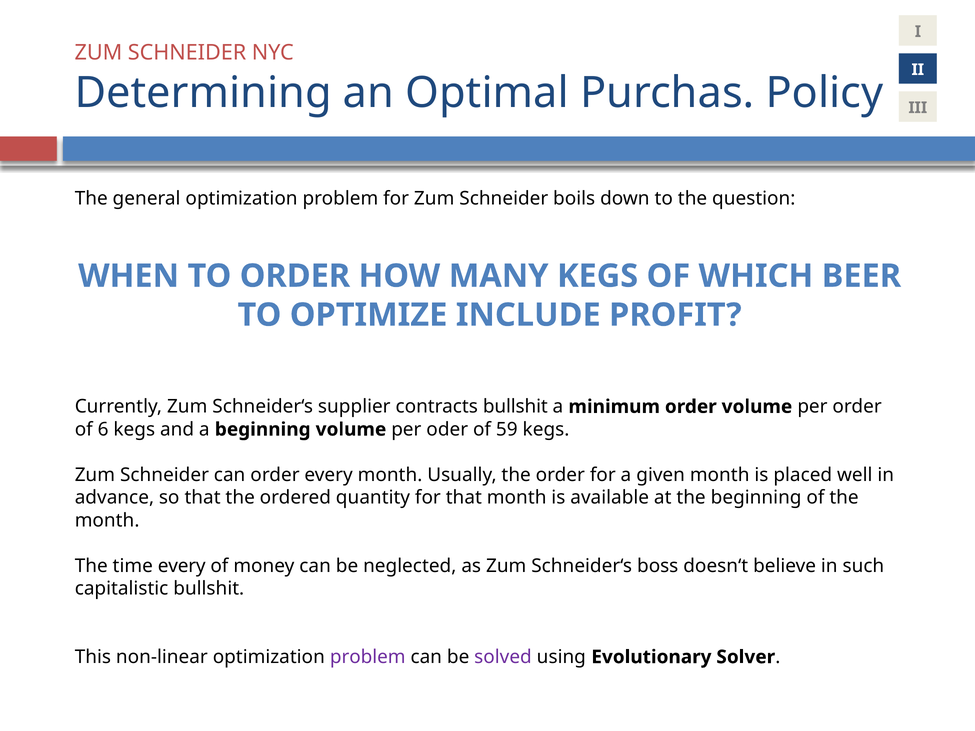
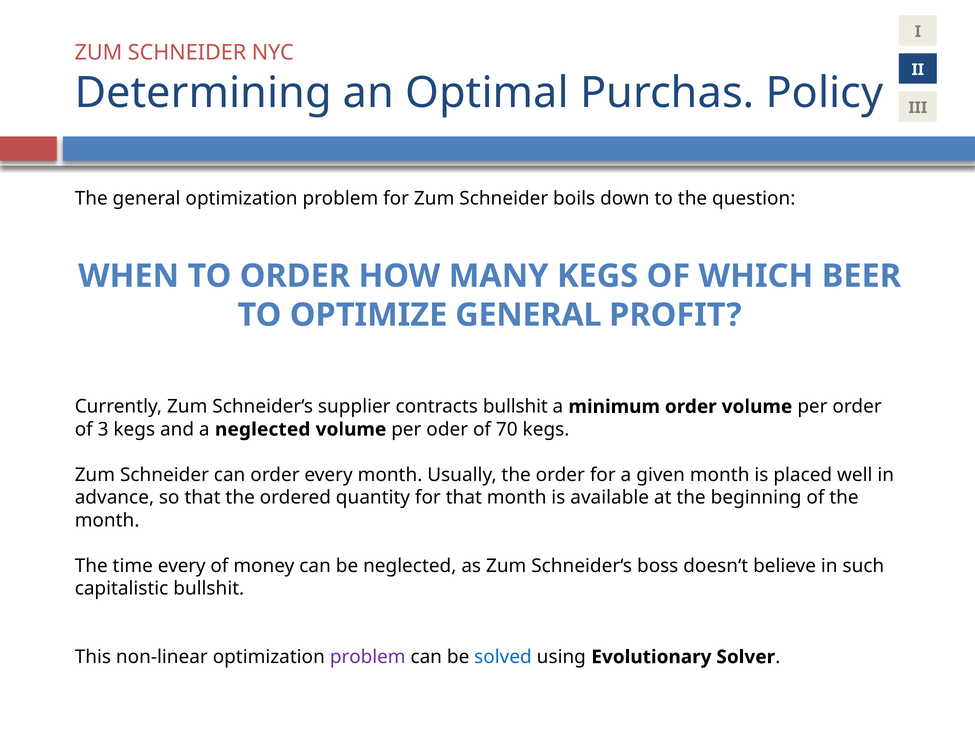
OPTIMIZE INCLUDE: INCLUDE -> GENERAL
6: 6 -> 3
a beginning: beginning -> neglected
59: 59 -> 70
solved colour: purple -> blue
